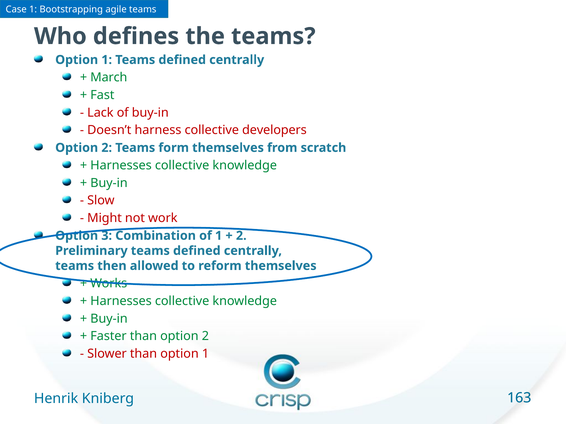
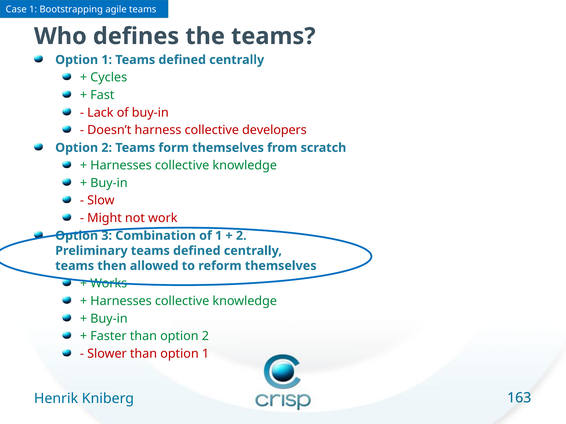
March: March -> Cycles
